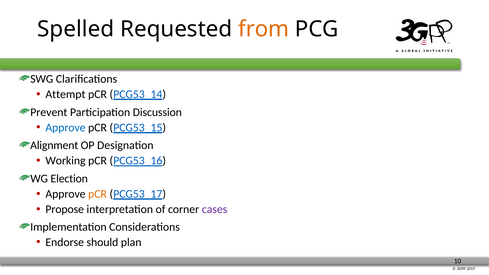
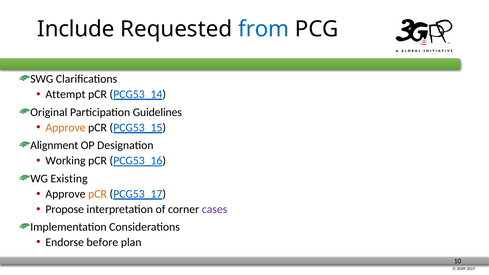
Spelled: Spelled -> Include
from colour: orange -> blue
Prevent: Prevent -> Original
Discussion: Discussion -> Guidelines
Approve at (65, 128) colour: blue -> orange
Election: Election -> Existing
should: should -> before
